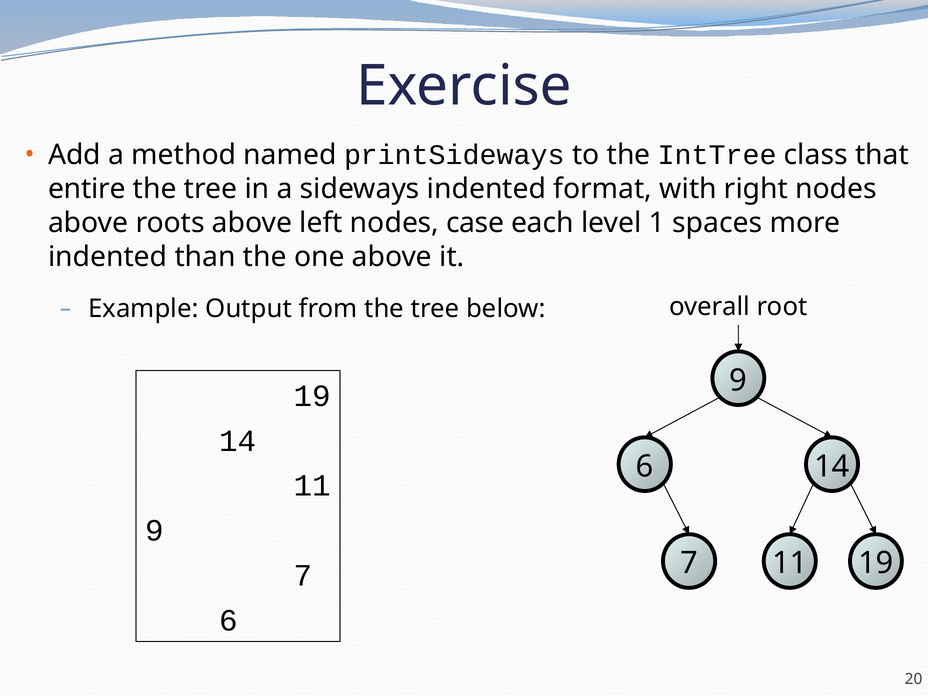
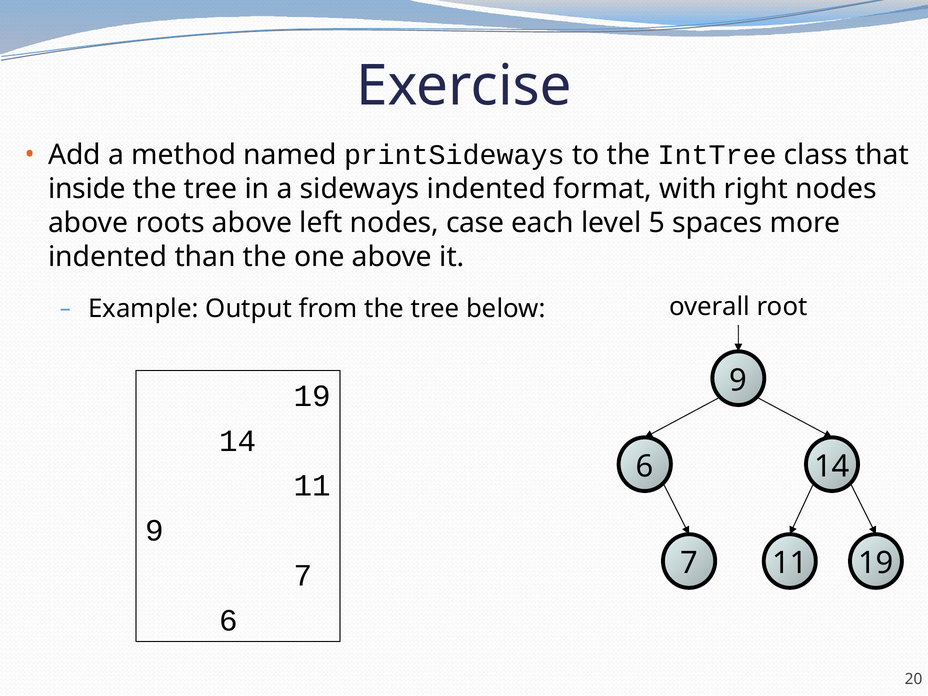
entire: entire -> inside
1: 1 -> 5
